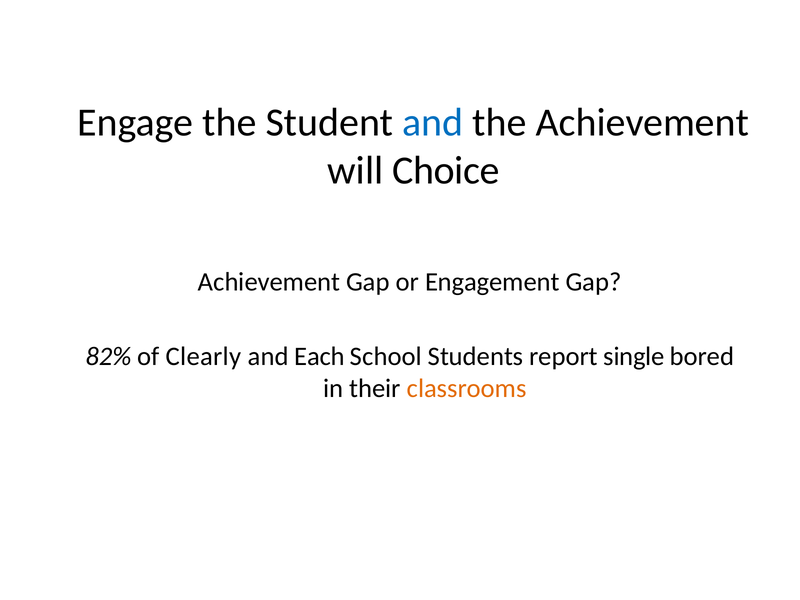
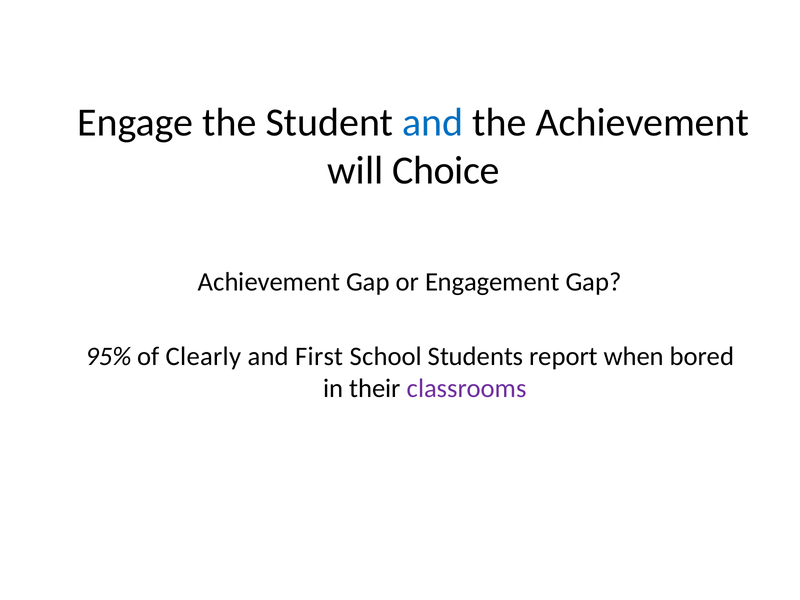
82%: 82% -> 95%
Each: Each -> First
single: single -> when
classrooms colour: orange -> purple
